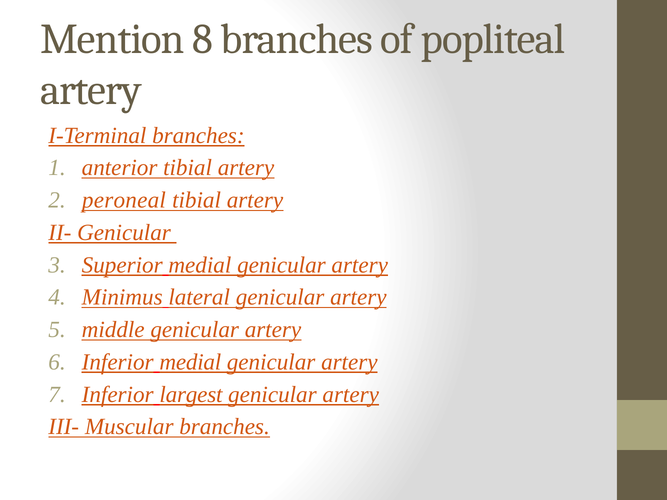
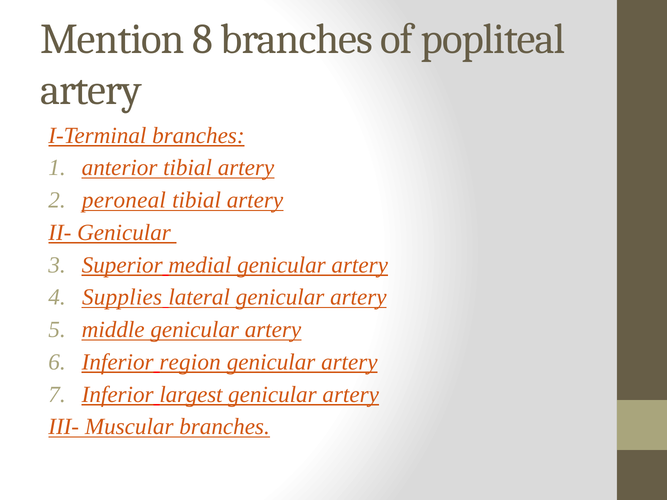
Minimus: Minimus -> Supplies
Inferior medial: medial -> region
